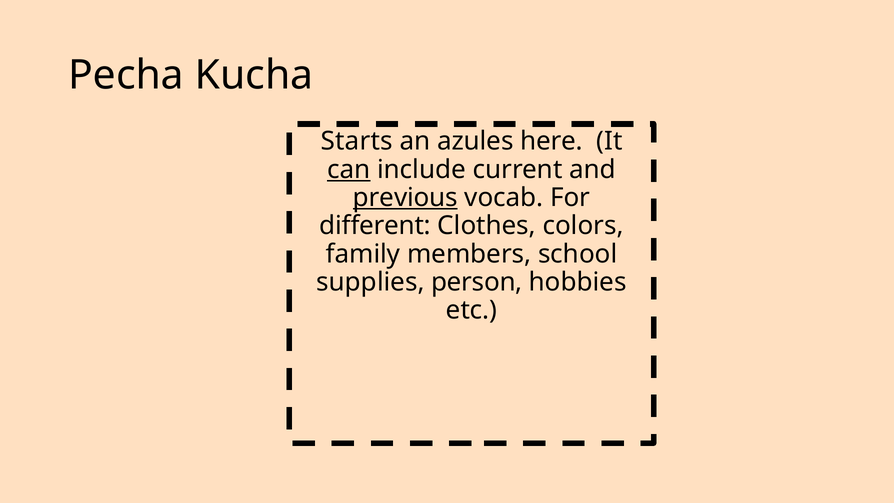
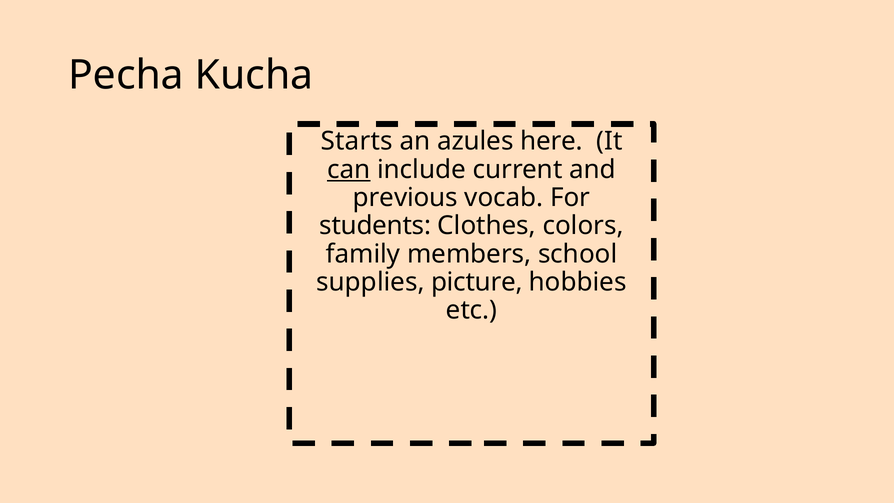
previous underline: present -> none
different: different -> students
person: person -> picture
